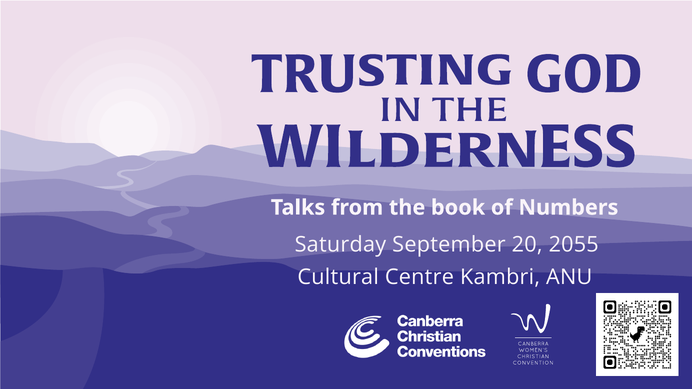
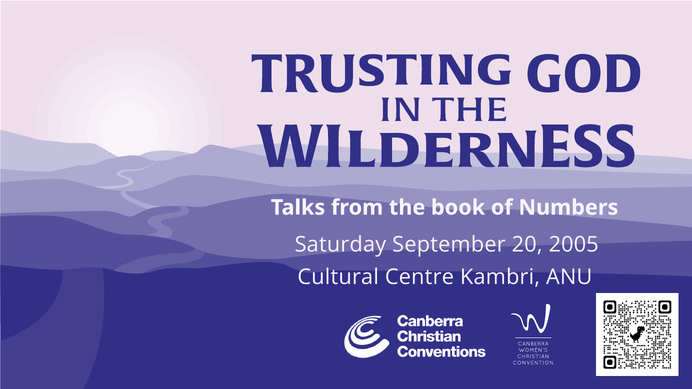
2055: 2055 -> 2005
